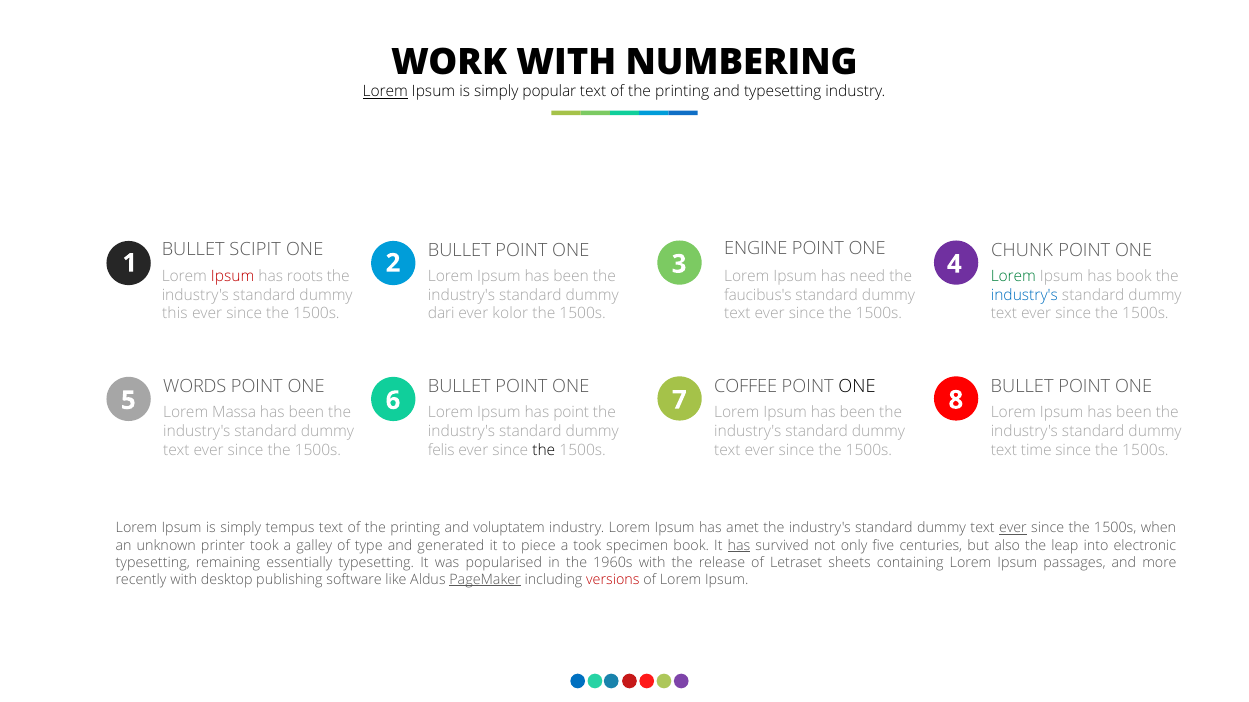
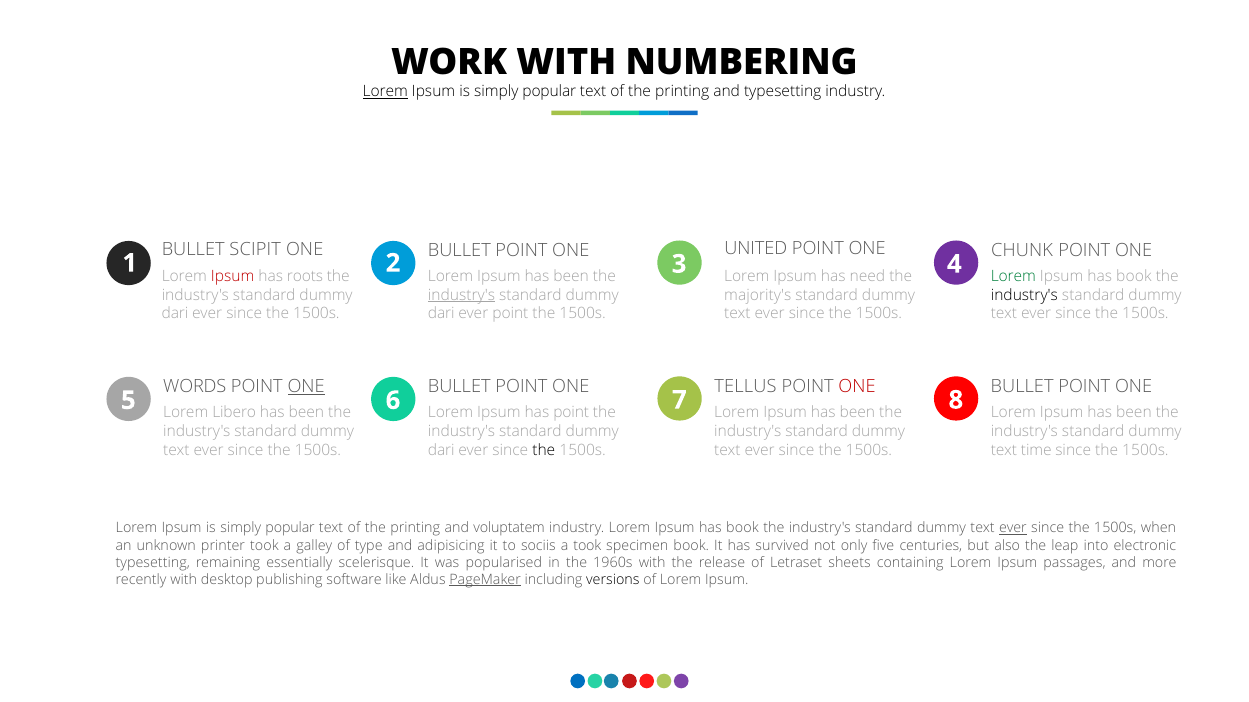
ENGINE: ENGINE -> UNITED
industry's at (461, 295) underline: none -> present
faucibus's: faucibus's -> majority's
industry's at (1024, 295) colour: blue -> black
this at (175, 314): this -> dari
ever kolor: kolor -> point
COFFEE: COFFEE -> TELLUS
ONE at (857, 387) colour: black -> red
ONE at (306, 387) underline: none -> present
Massa: Massa -> Libero
felis at (441, 450): felis -> dari
tempus at (290, 529): tempus -> popular
amet at (743, 529): amet -> book
generated: generated -> adipisicing
piece: piece -> sociis
has at (739, 546) underline: present -> none
essentially typesetting: typesetting -> scelerisque
versions colour: red -> black
